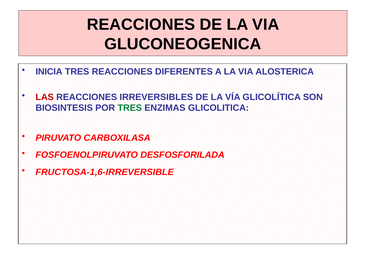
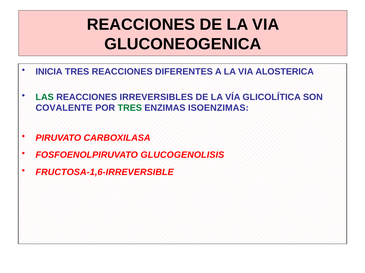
LAS colour: red -> green
BIOSINTESIS: BIOSINTESIS -> COVALENTE
GLICOLITICA: GLICOLITICA -> ISOENZIMAS
DESFOSFORILADA: DESFOSFORILADA -> GLUCOGENOLISIS
